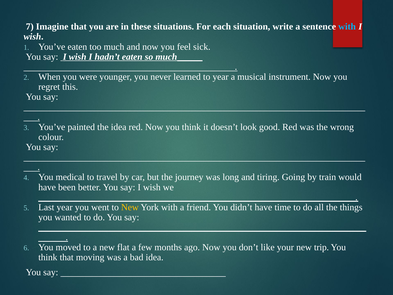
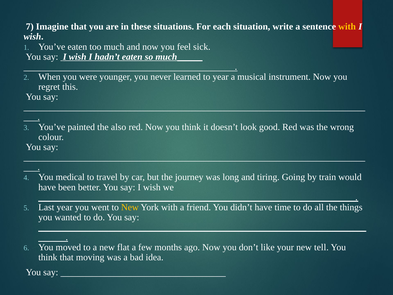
with at (347, 27) colour: light blue -> yellow
the idea: idea -> also
trip: trip -> tell
